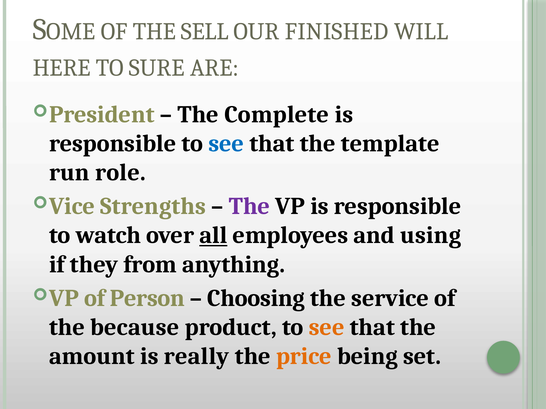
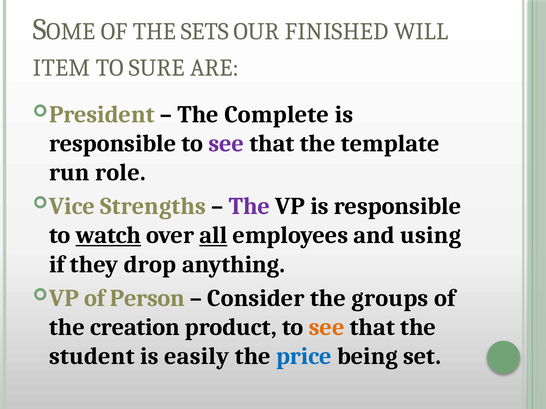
SELL: SELL -> SETS
HERE: HERE -> ITEM
see at (226, 144) colour: blue -> purple
watch underline: none -> present
from: from -> drop
Choosing: Choosing -> Consider
service: service -> groups
because: because -> creation
amount: amount -> student
really: really -> easily
price colour: orange -> blue
